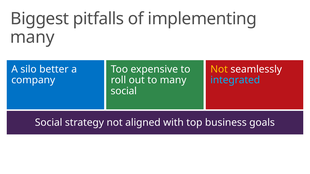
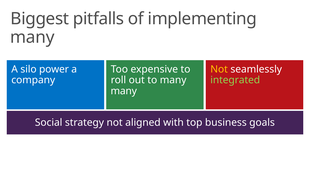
better: better -> power
integrated colour: light blue -> light green
social at (124, 91): social -> many
